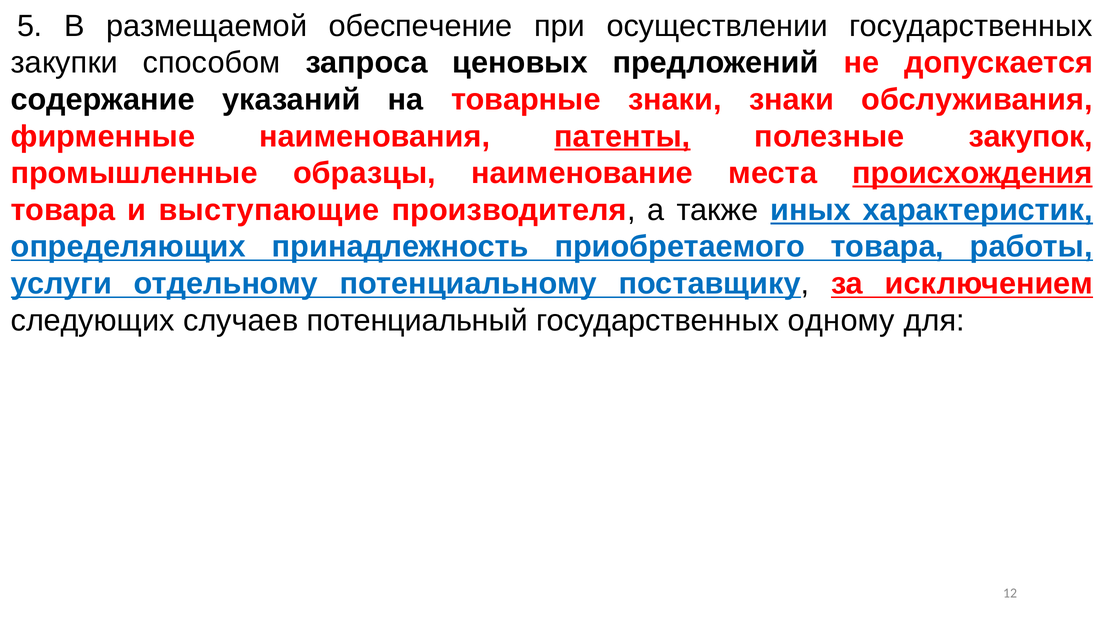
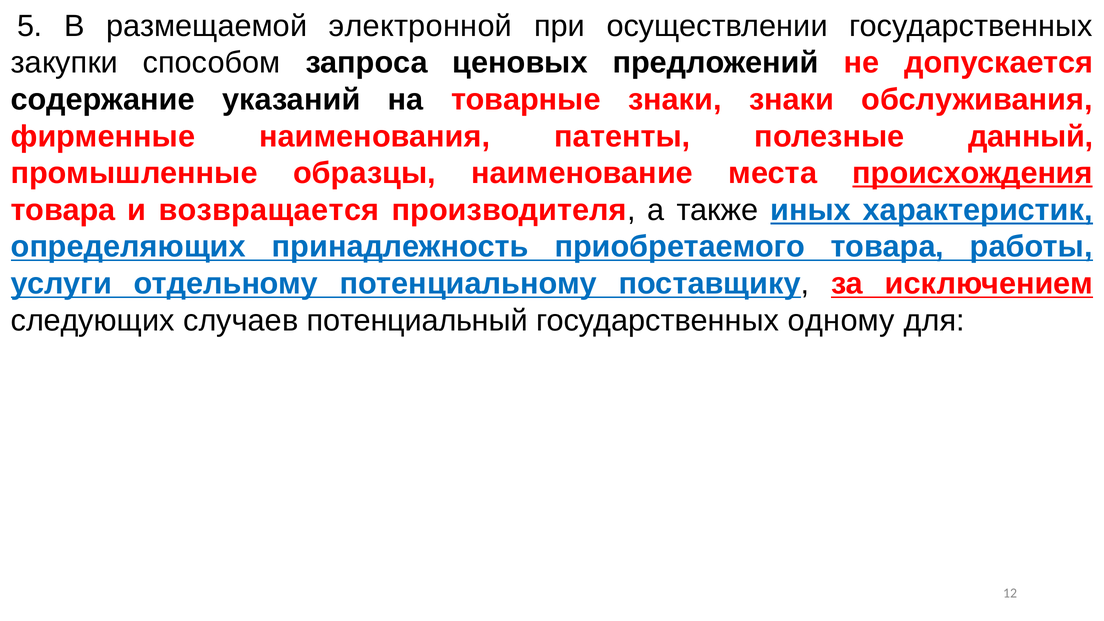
обеспечение: обеспечение -> электронной
патенты underline: present -> none
закупок: закупок -> данный
выступающие: выступающие -> возвращается
